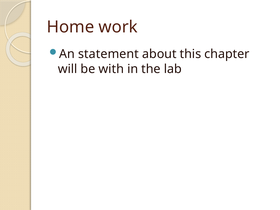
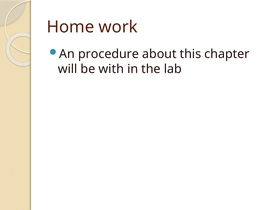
statement: statement -> procedure
